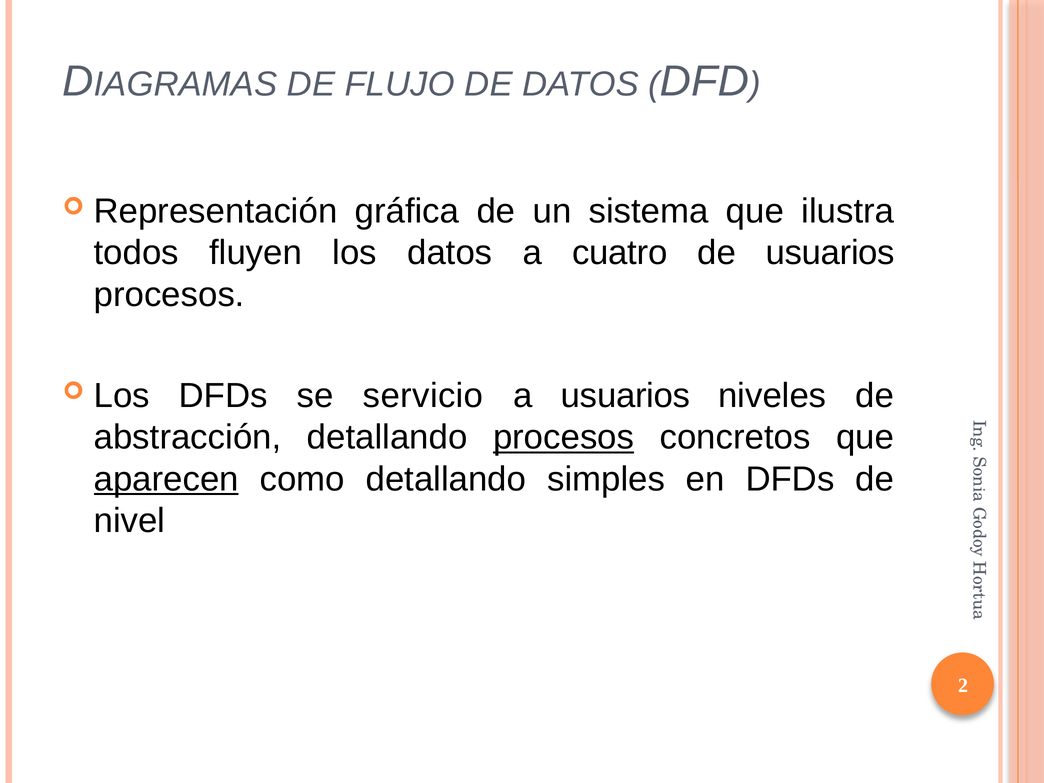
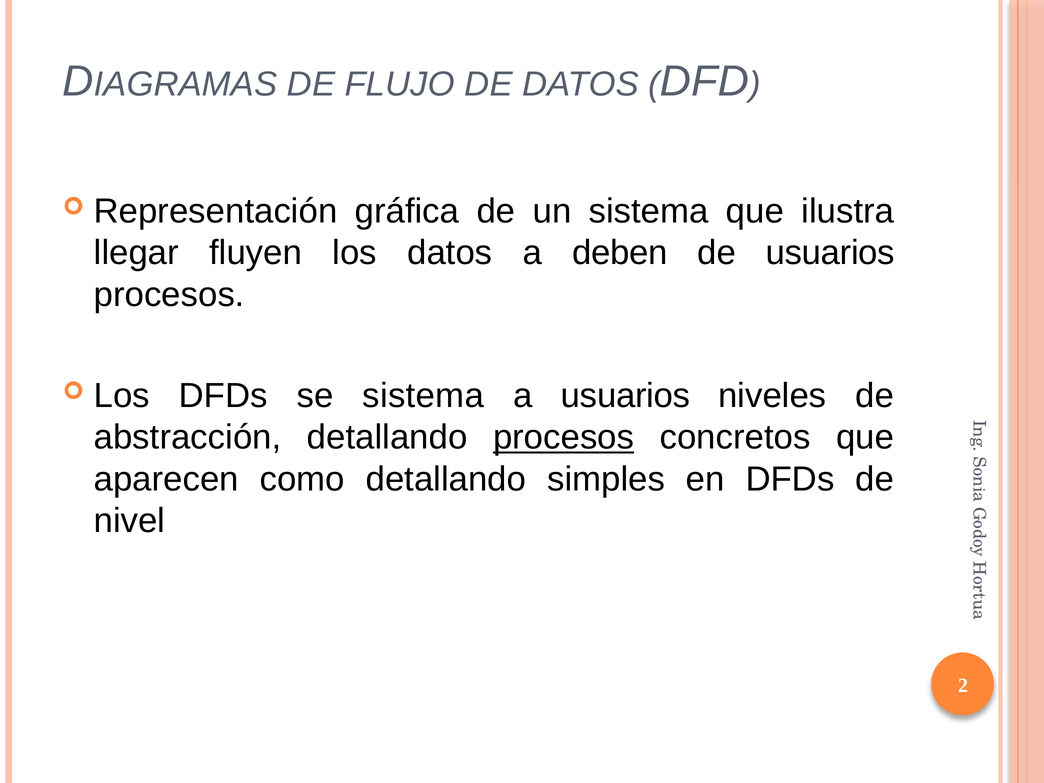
todos: todos -> llegar
cuatro: cuatro -> deben
se servicio: servicio -> sistema
aparecen underline: present -> none
